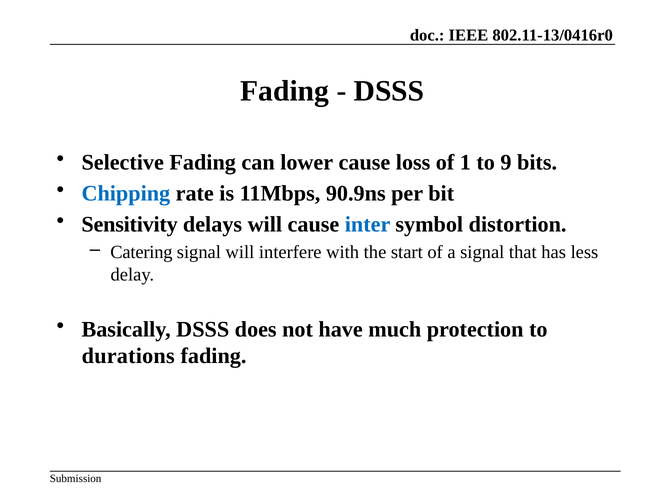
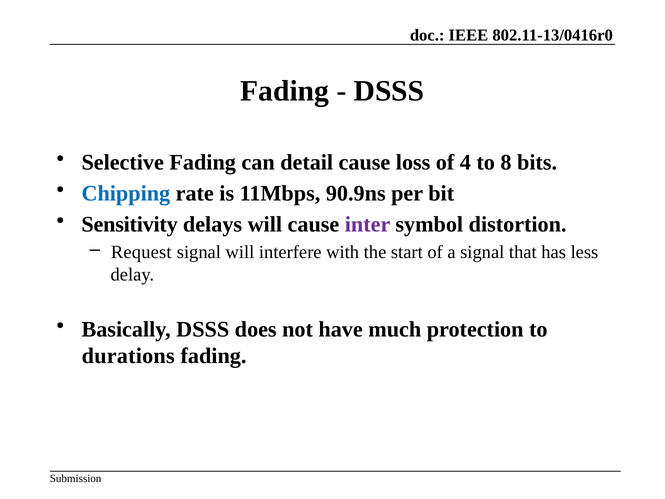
lower: lower -> detail
1: 1 -> 4
9: 9 -> 8
inter colour: blue -> purple
Catering: Catering -> Request
